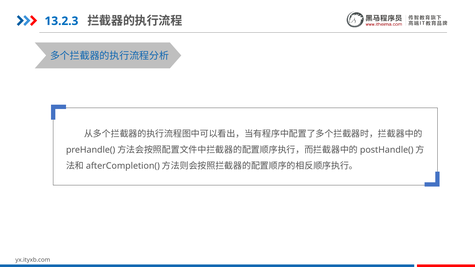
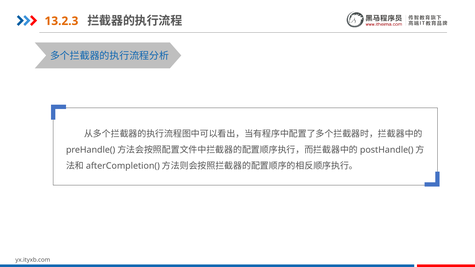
13.2.3 colour: blue -> orange
